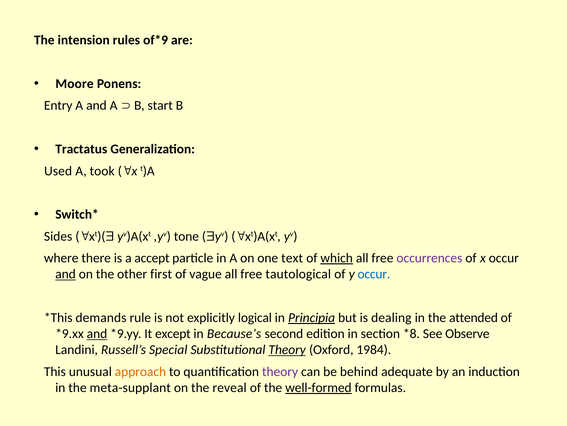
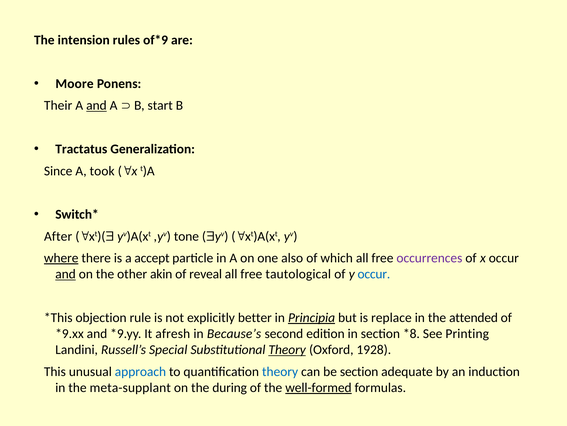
Entry: Entry -> Their
and at (96, 105) underline: none -> present
Used: Used -> Since
Sides: Sides -> After
where underline: none -> present
text: text -> also
which underline: present -> none
first: first -> akin
vague: vague -> reveal
demands: demands -> objection
logical: logical -> better
dealing: dealing -> replace
and at (97, 333) underline: present -> none
except: except -> afresh
Observe: Observe -> Printing
1984: 1984 -> 1928
approach colour: orange -> blue
theory at (280, 371) colour: purple -> blue
be behind: behind -> section
reveal: reveal -> during
